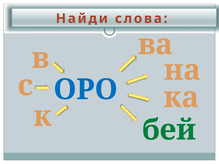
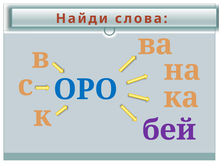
бей colour: green -> purple
